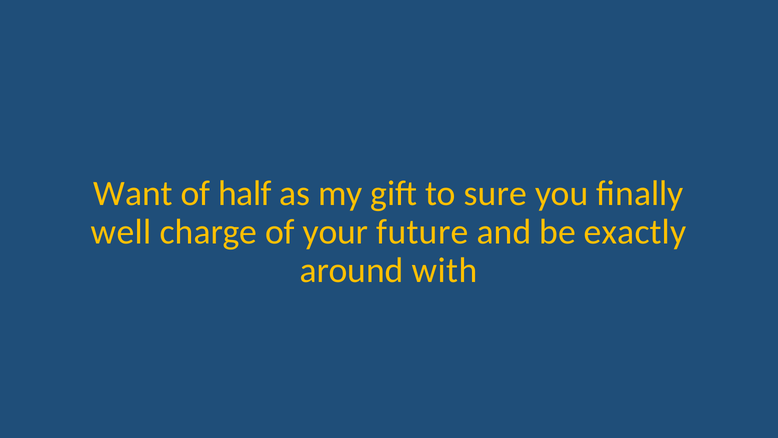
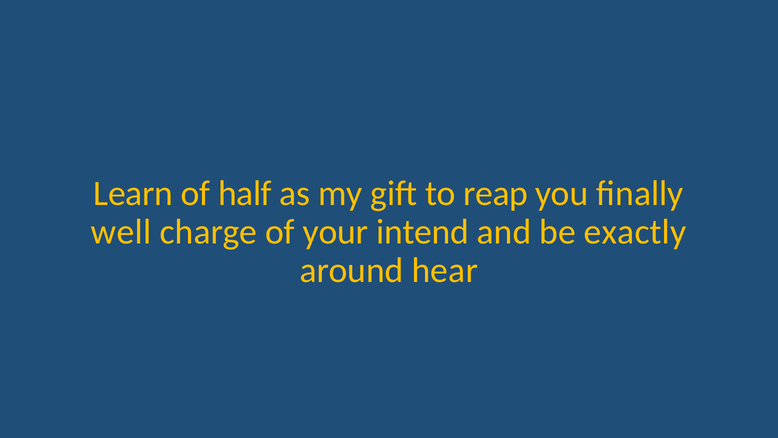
Want: Want -> Learn
sure: sure -> reap
future: future -> intend
with: with -> hear
